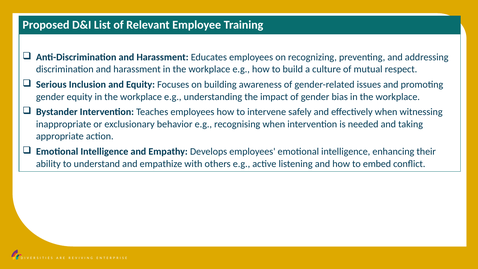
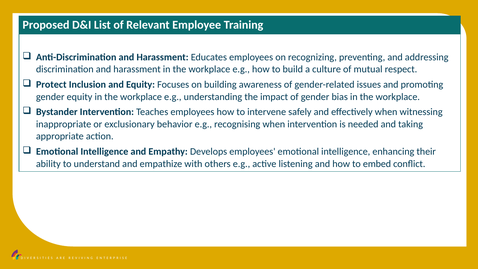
Serious: Serious -> Protect
